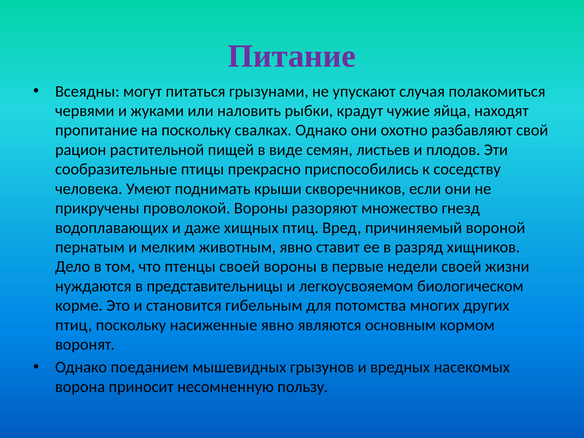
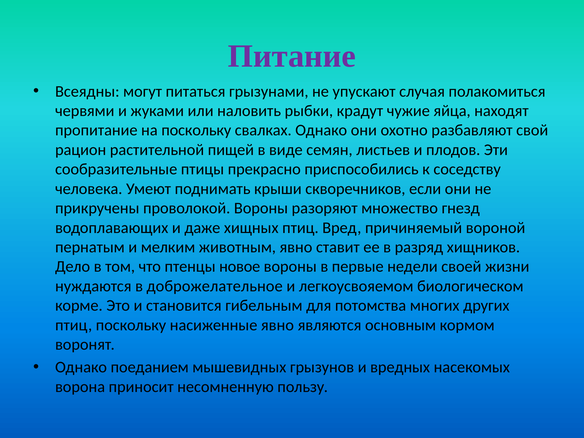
птенцы своей: своей -> новое
представительницы: представительницы -> доброжелательное
